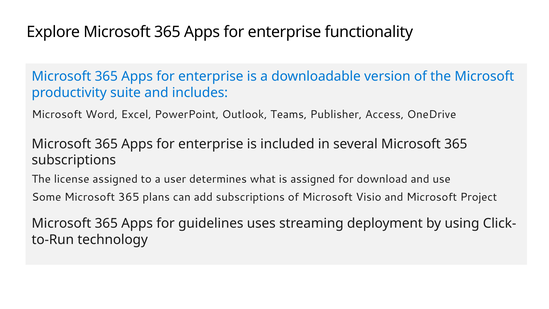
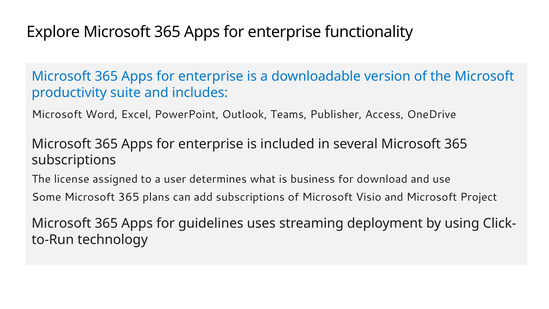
is assigned: assigned -> business
